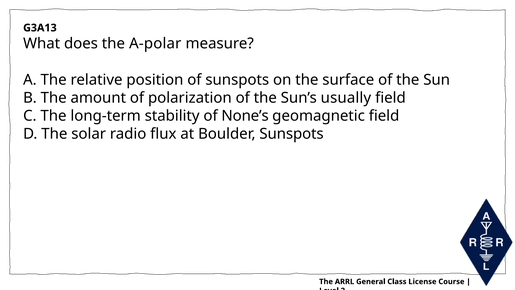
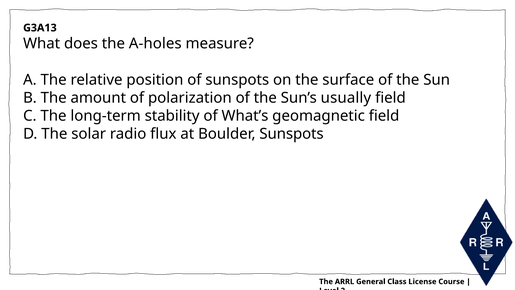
A-polar: A-polar -> A-holes
None’s: None’s -> What’s
